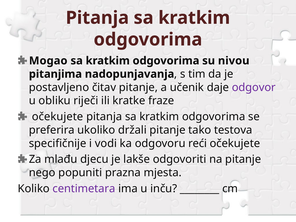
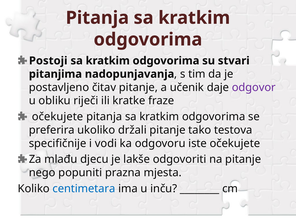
Mogao: Mogao -> Postoji
nivou: nivou -> stvari
reći: reći -> iste
centimetara colour: purple -> blue
